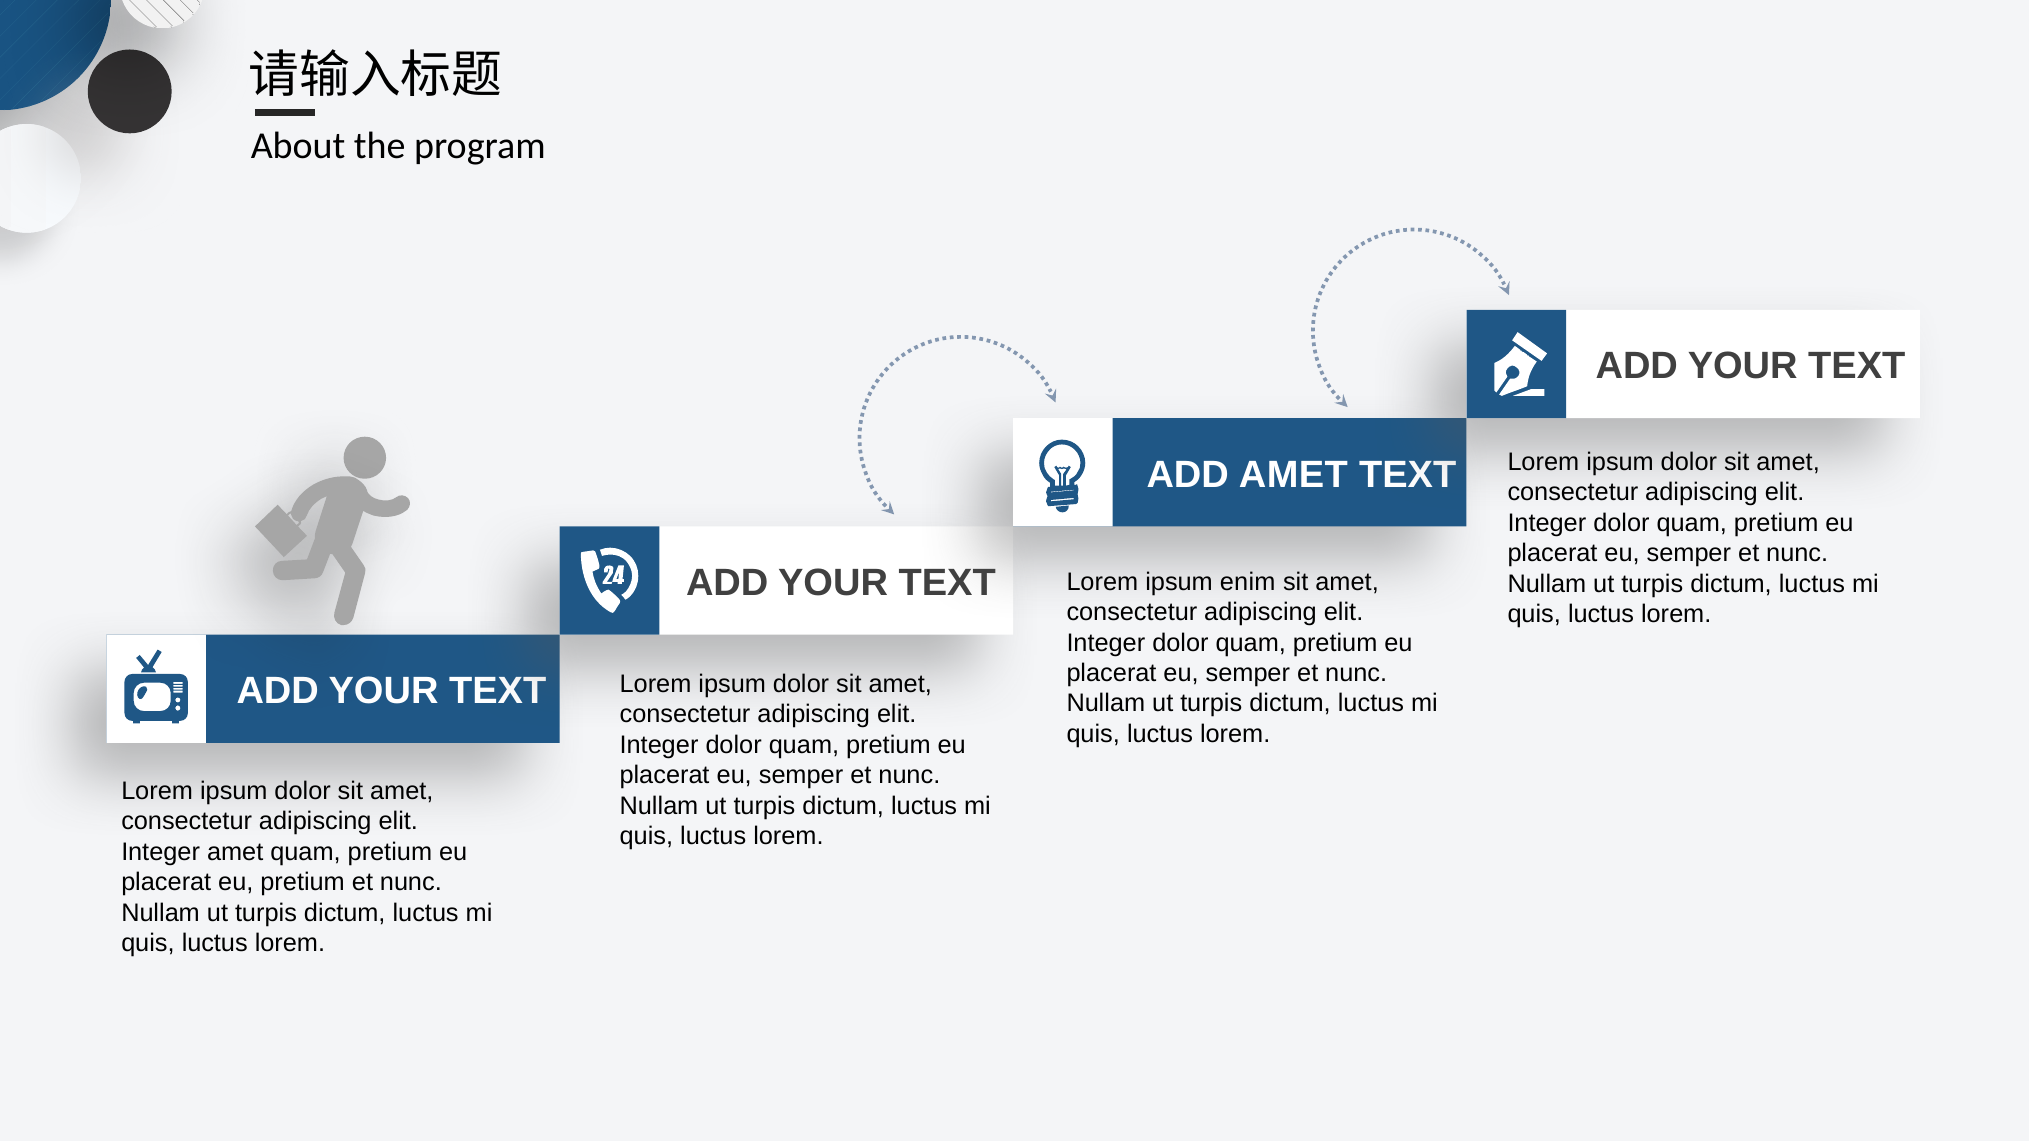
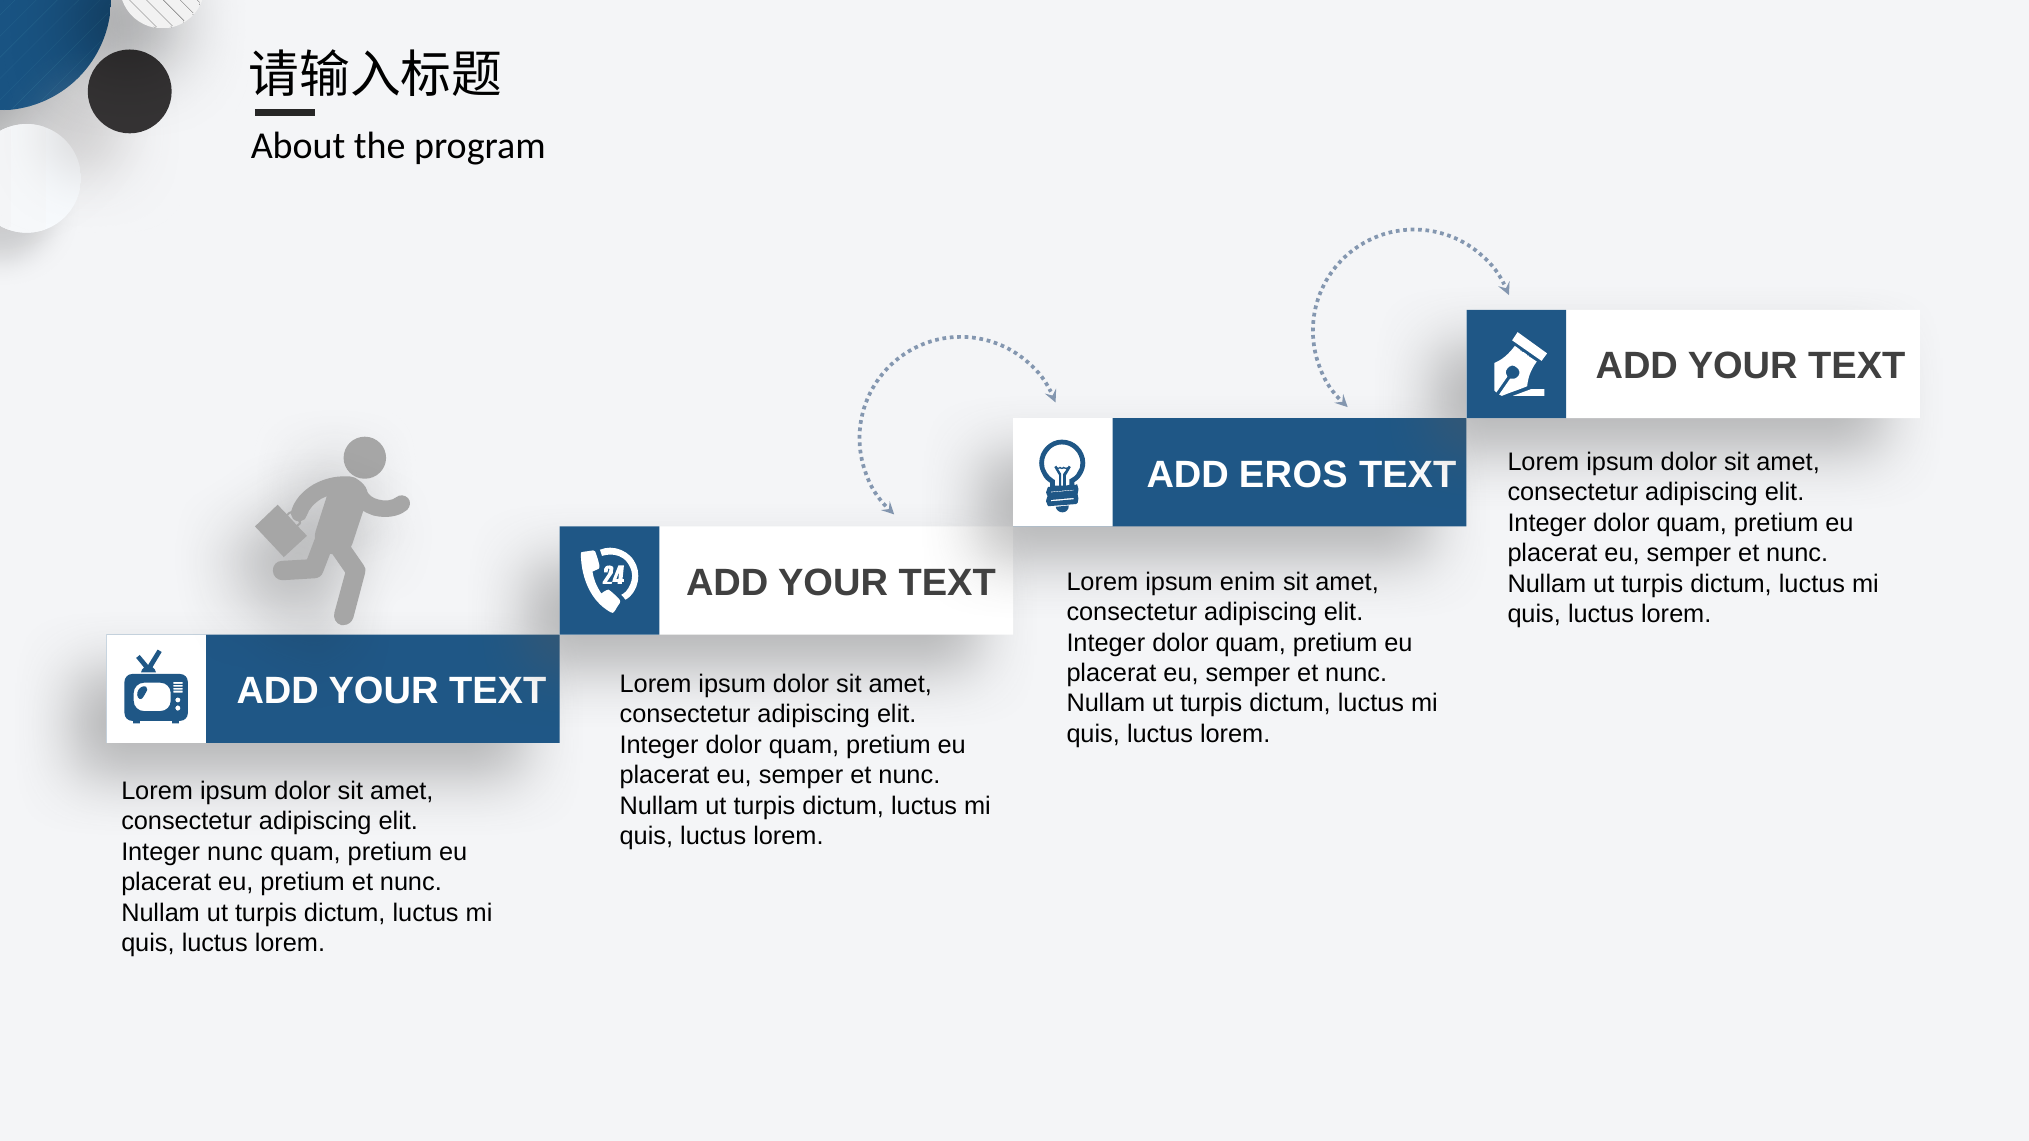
ADD AMET: AMET -> EROS
Integer amet: amet -> nunc
